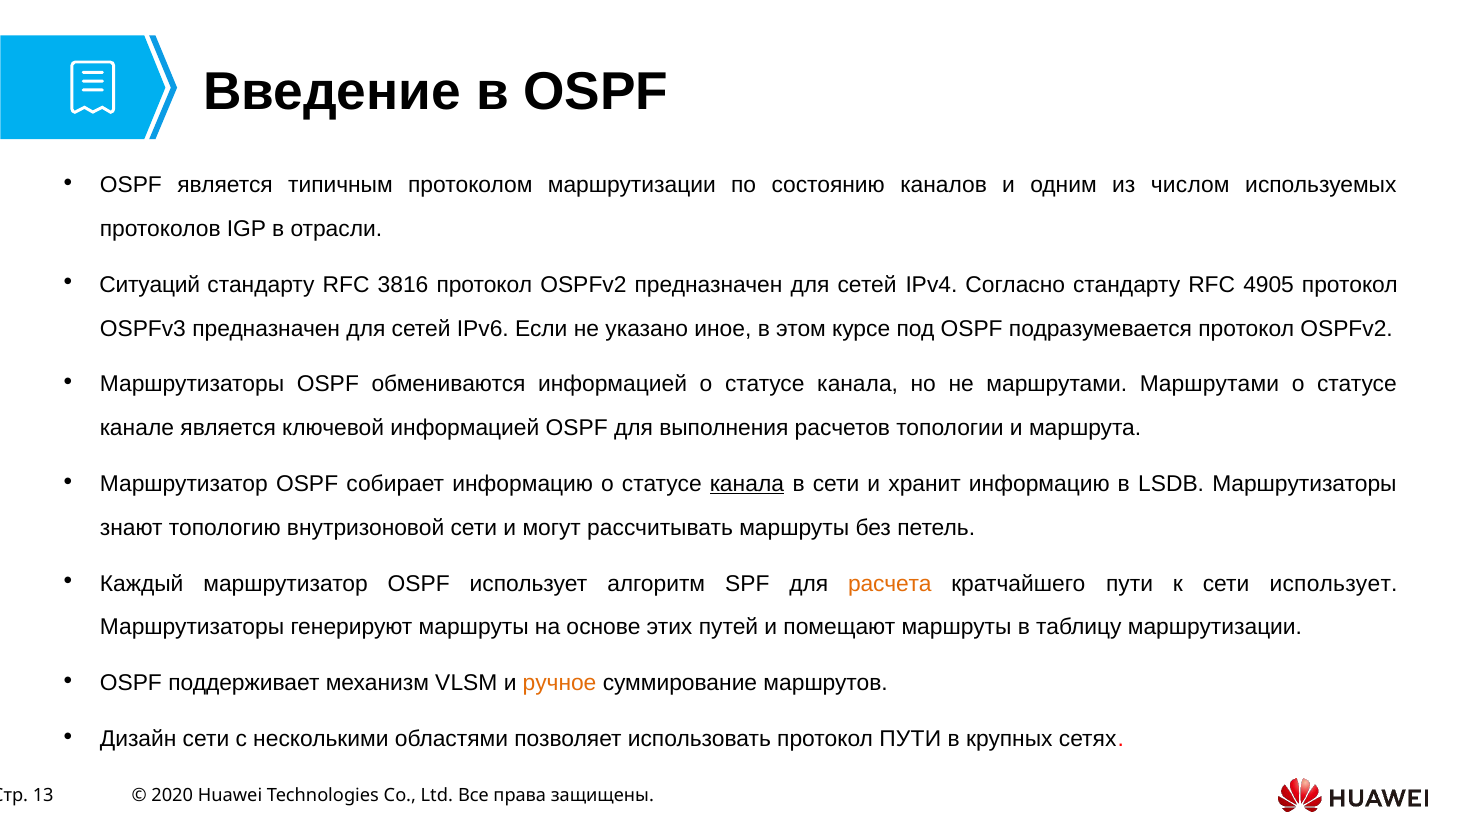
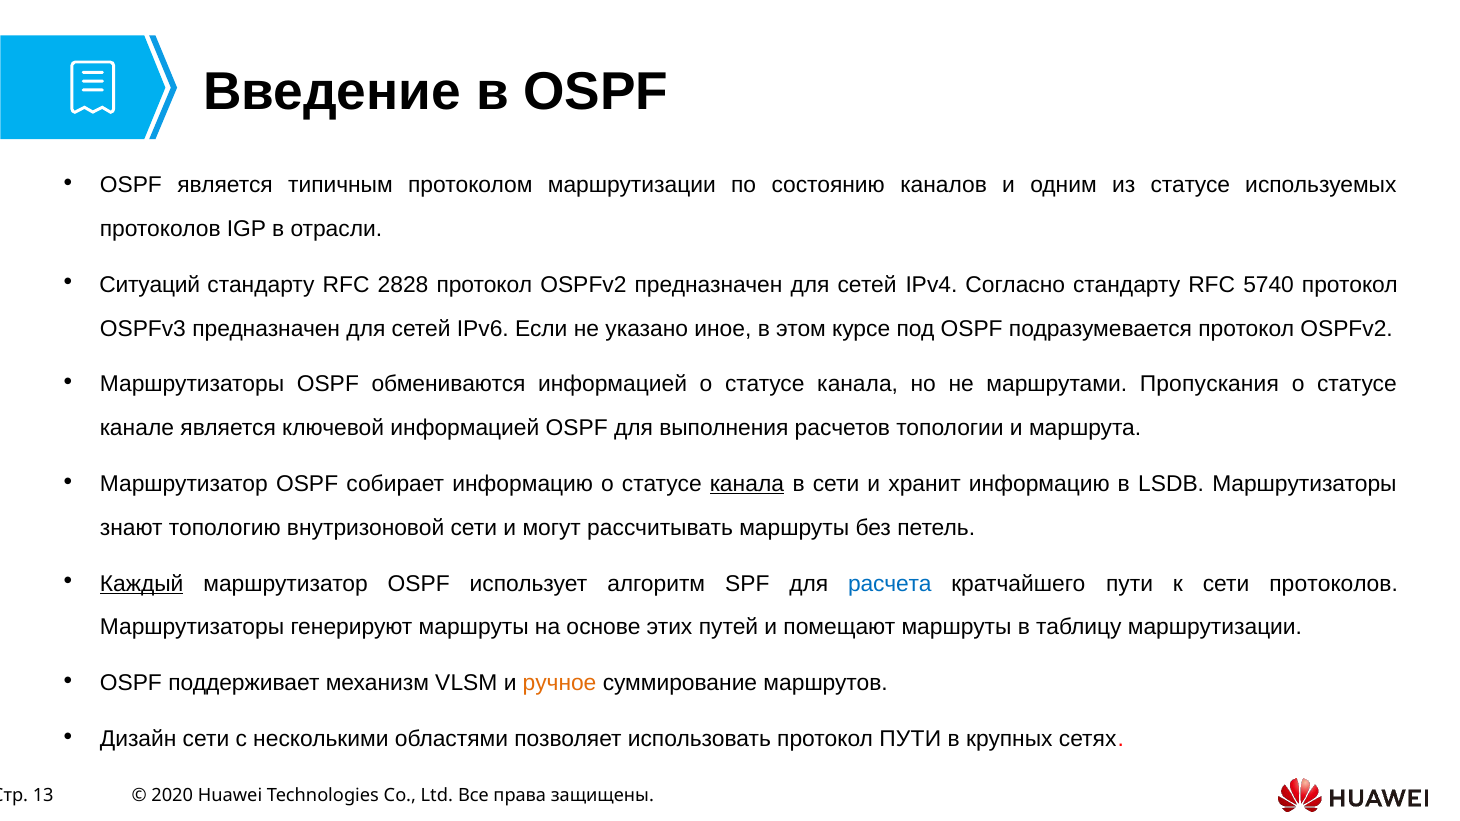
из числом: числом -> статусе
3816: 3816 -> 2828
4905: 4905 -> 5740
маршрутами Маршрутами: Маршрутами -> Пропускания
Каждый underline: none -> present
расчета colour: orange -> blue
сети использует: использует -> протоколов
